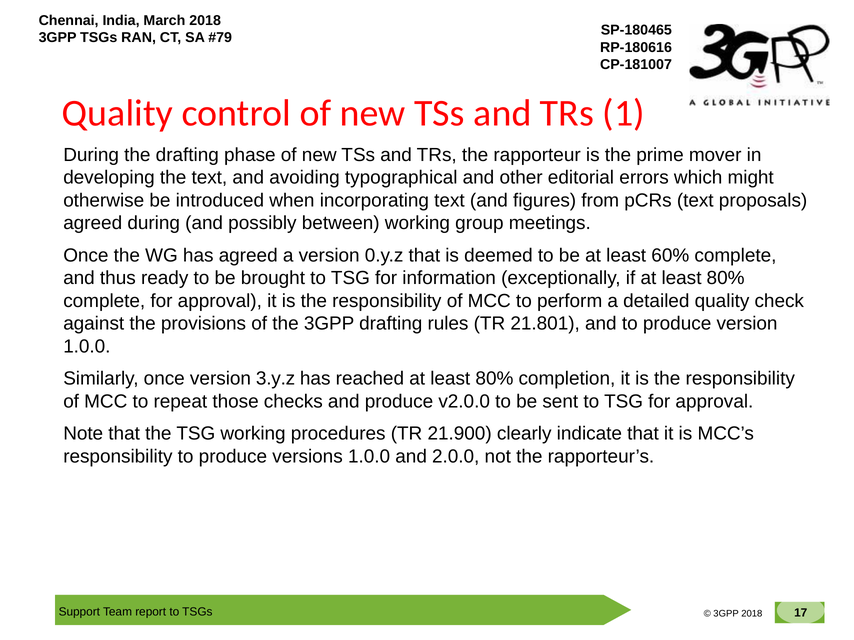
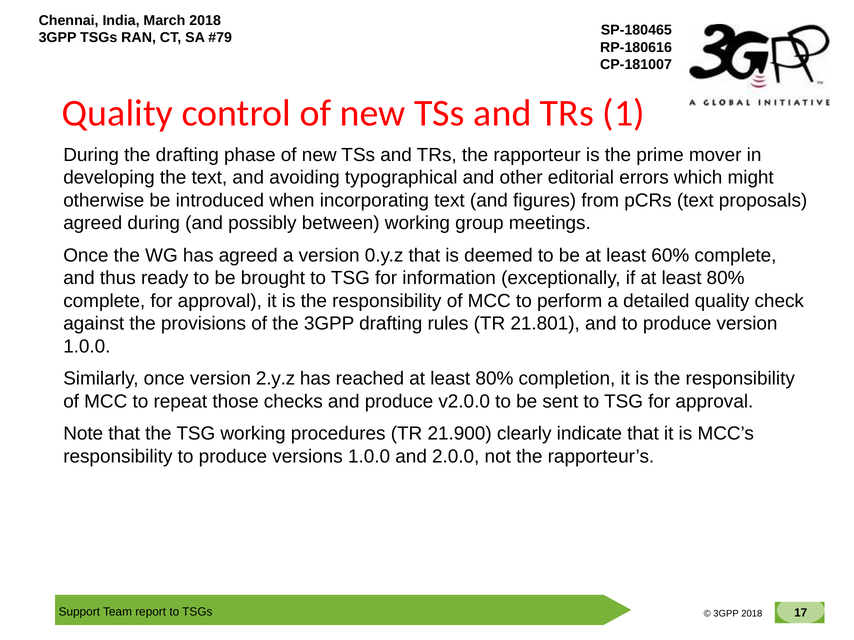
3.y.z: 3.y.z -> 2.y.z
